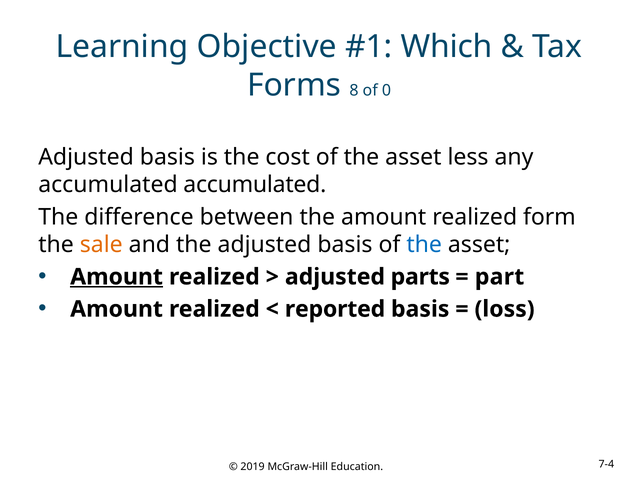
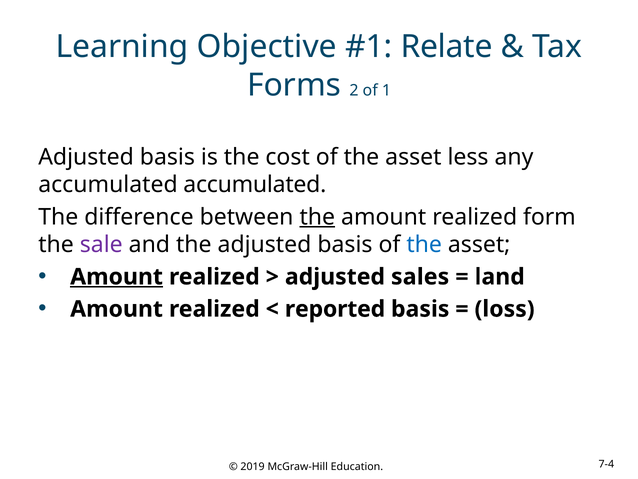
Which: Which -> Relate
8: 8 -> 2
0: 0 -> 1
the at (317, 217) underline: none -> present
sale colour: orange -> purple
parts: parts -> sales
part: part -> land
